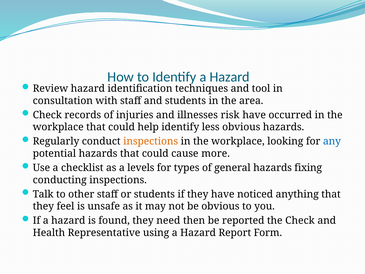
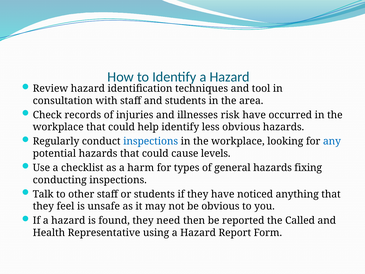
inspections at (151, 141) colour: orange -> blue
more: more -> levels
levels: levels -> harm
the Check: Check -> Called
